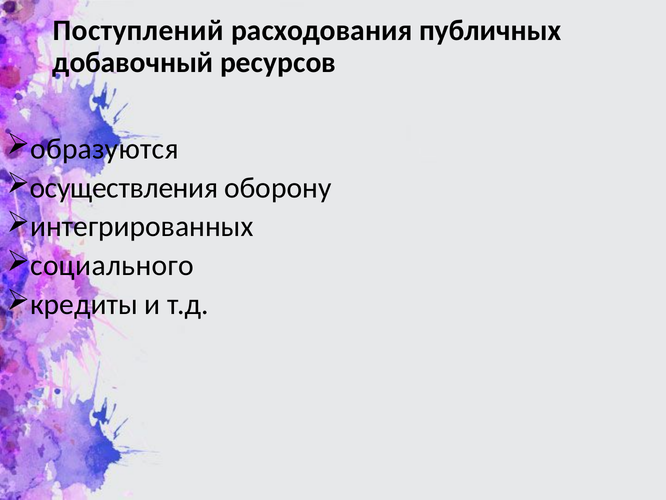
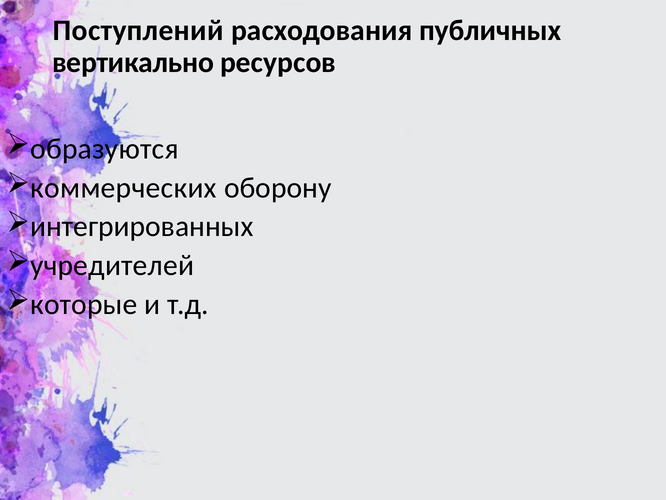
добавочный: добавочный -> вертикально
осуществления: осуществления -> коммерческих
социального: социального -> учредителей
кредиты: кредиты -> которые
